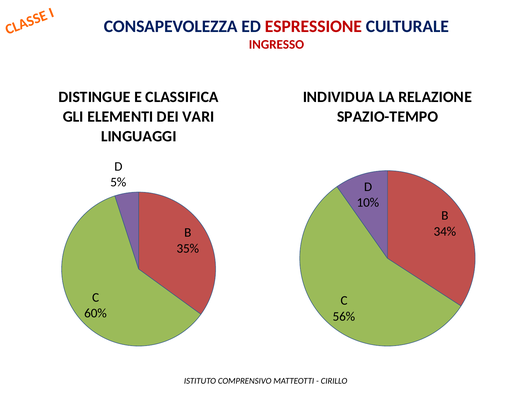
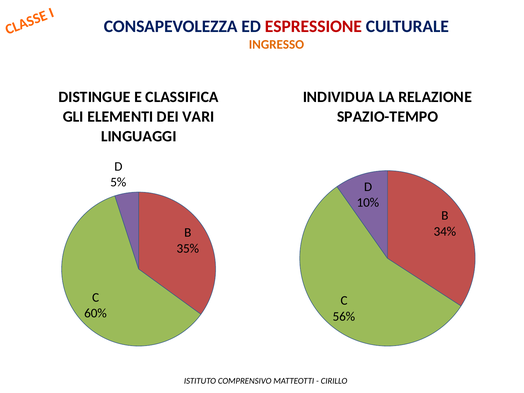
INGRESSO colour: red -> orange
